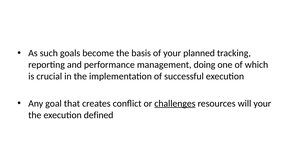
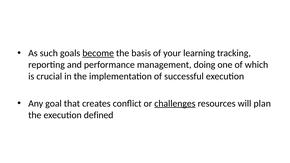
become underline: none -> present
planned: planned -> learning
will your: your -> plan
